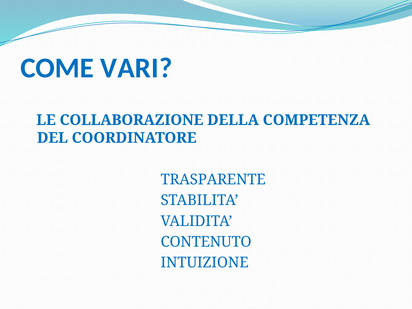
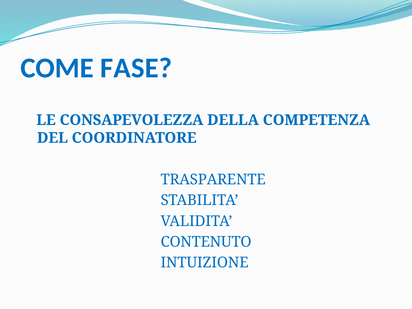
VARI: VARI -> FASE
COLLABORAZIONE: COLLABORAZIONE -> CONSAPEVOLEZZA
